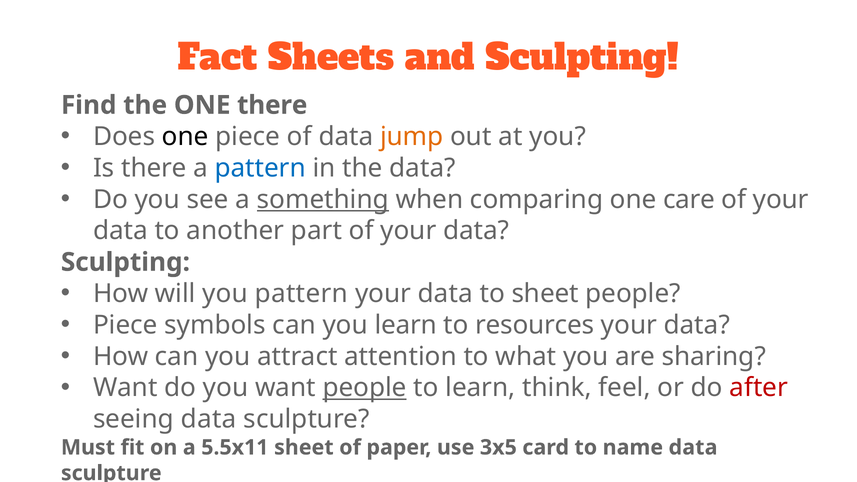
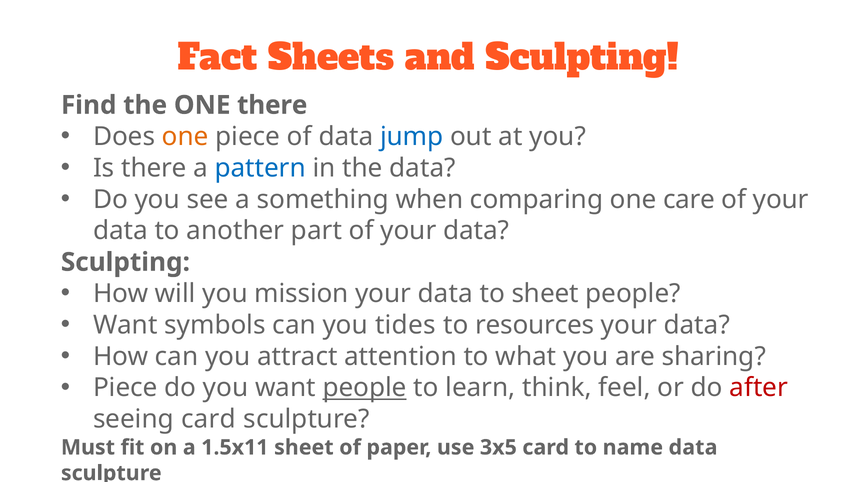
one at (185, 137) colour: black -> orange
jump colour: orange -> blue
something underline: present -> none
you pattern: pattern -> mission
Piece at (125, 325): Piece -> Want
you learn: learn -> tides
Want at (125, 388): Want -> Piece
seeing data: data -> card
5.5x11: 5.5x11 -> 1.5x11
